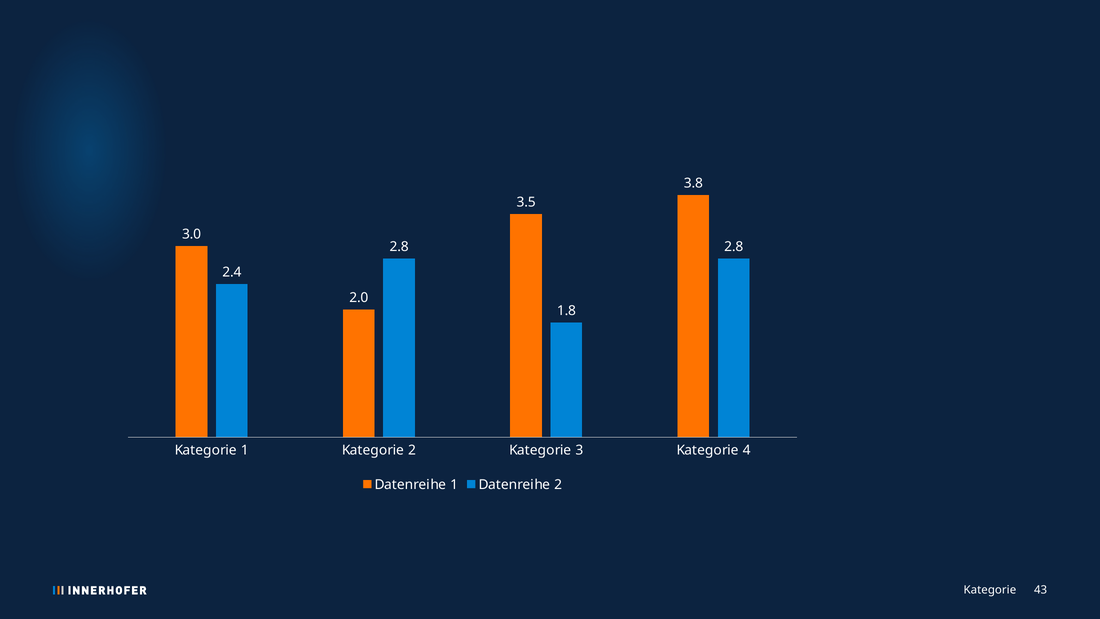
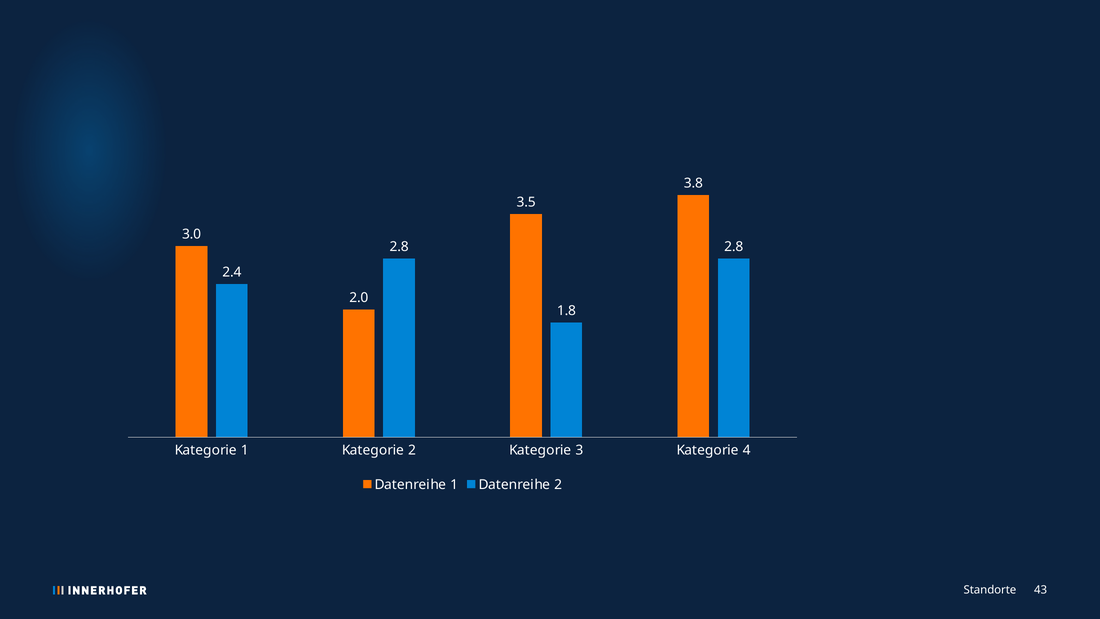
Kategorie at (990, 590): Kategorie -> Standorte
